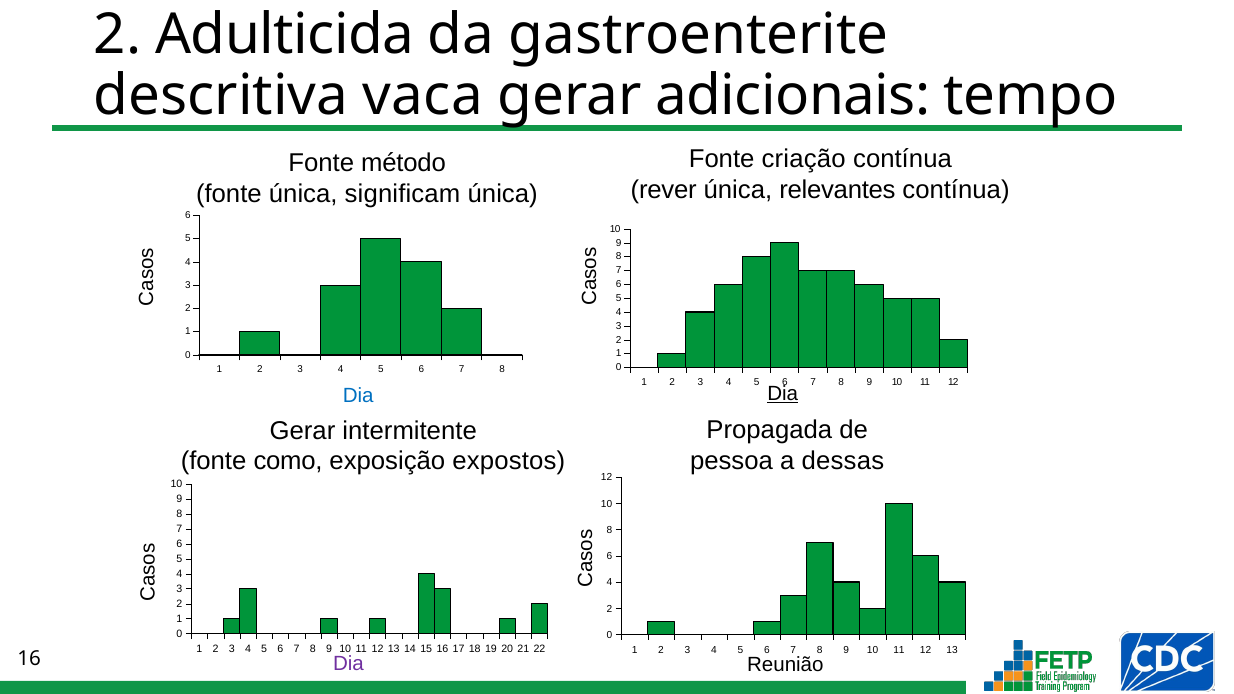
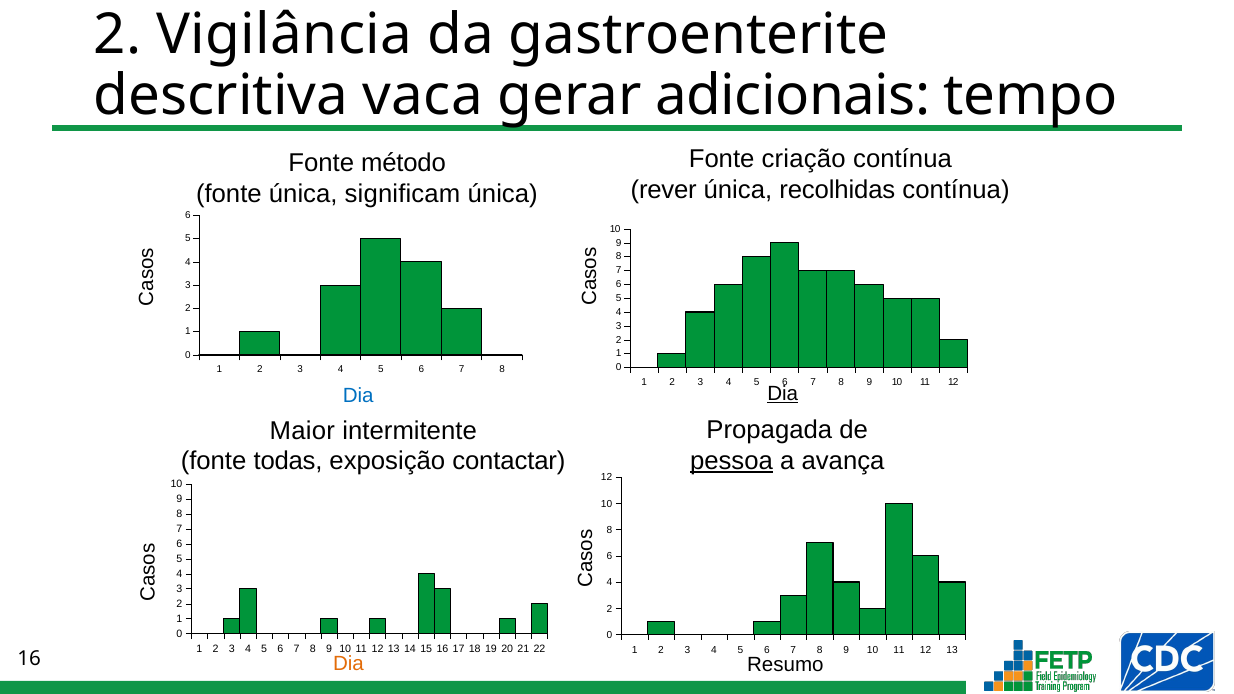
Adulticida: Adulticida -> Vigilância
relevantes: relevantes -> recolhidas
Gerar at (302, 431): Gerar -> Maior
pessoa underline: none -> present
dessas: dessas -> avança
como: como -> todas
expostos: expostos -> contactar
Dia at (348, 663) colour: purple -> orange
Reunião: Reunião -> Resumo
